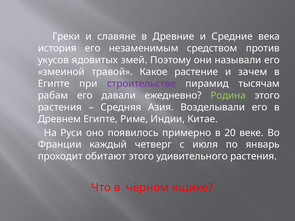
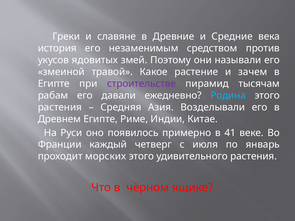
Родина colour: light green -> light blue
20: 20 -> 41
обитают: обитают -> морских
